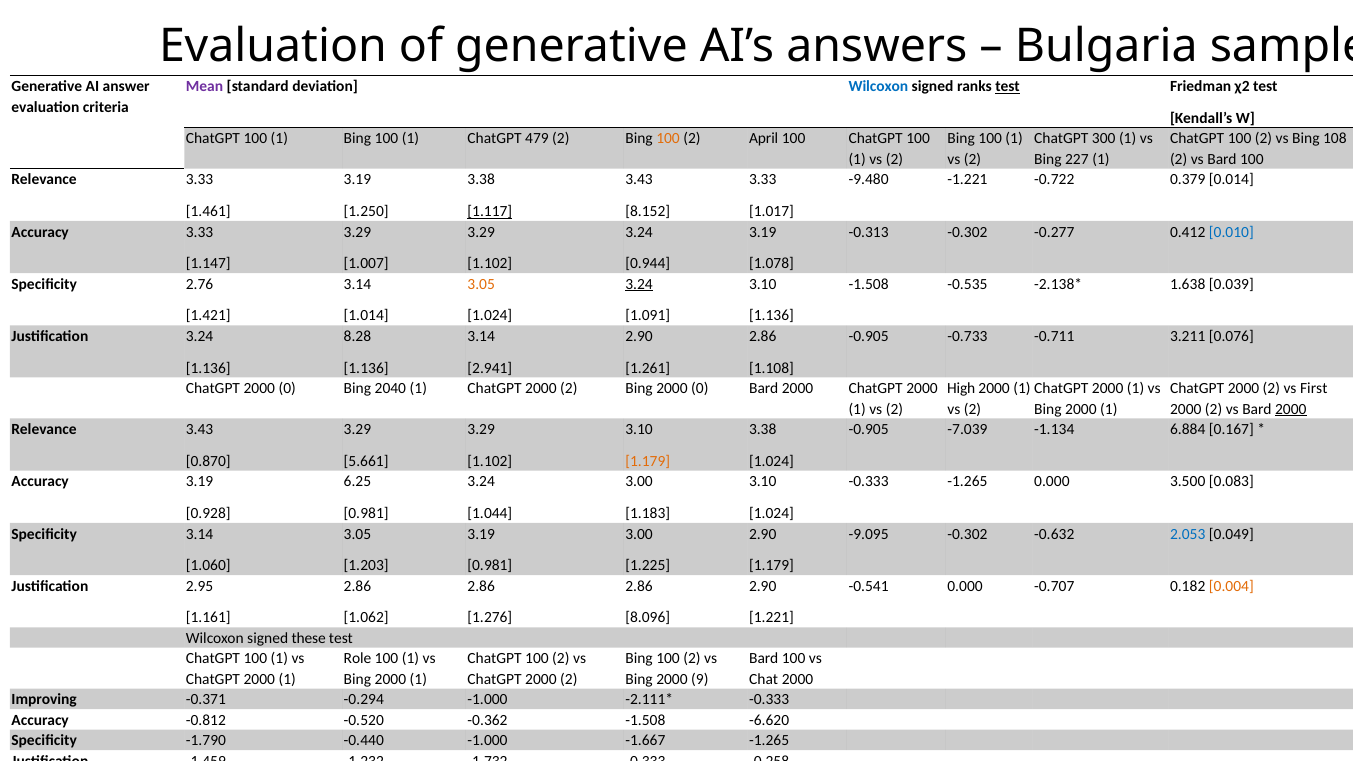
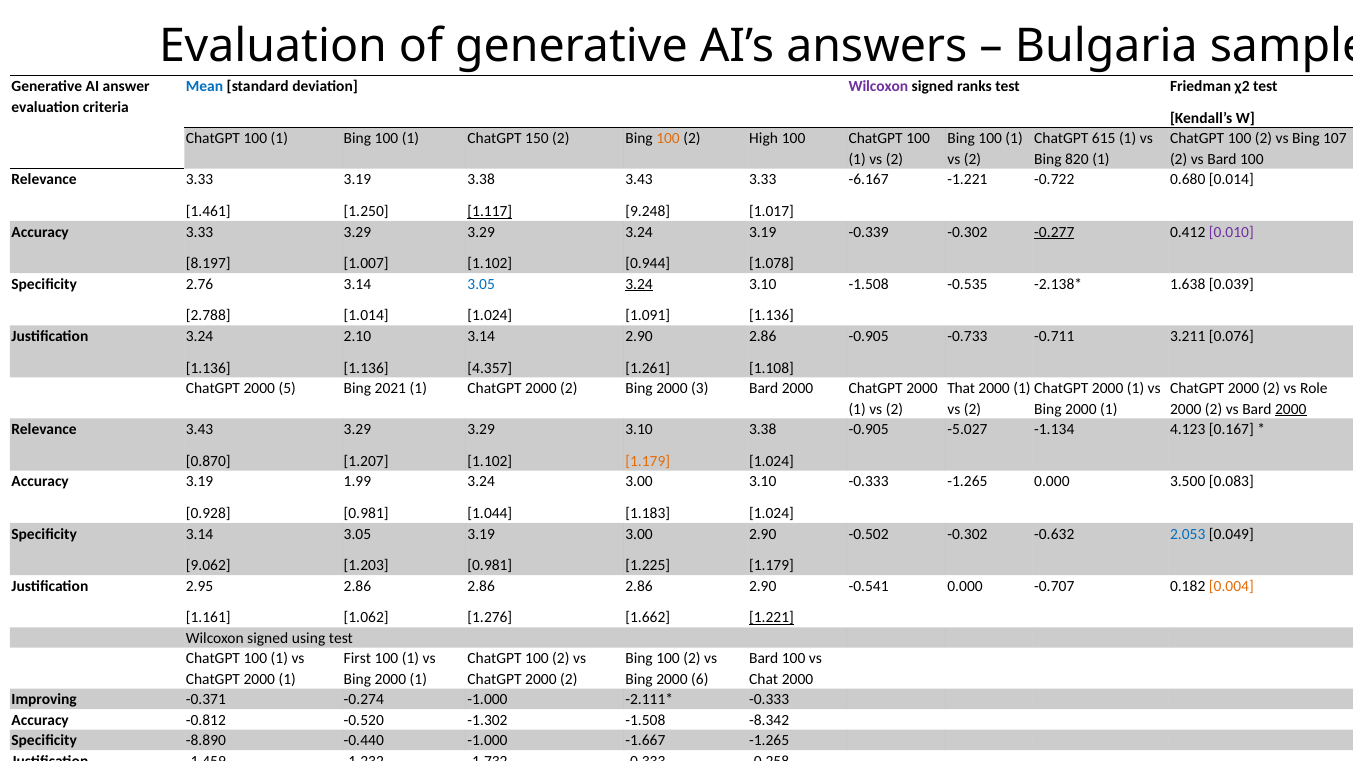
Mean colour: purple -> blue
Wilcoxon at (878, 87) colour: blue -> purple
test at (1008, 87) underline: present -> none
479: 479 -> 150
April: April -> High
300: 300 -> 615
108: 108 -> 107
227: 227 -> 820
-9.480: -9.480 -> -6.167
0.379: 0.379 -> 0.680
8.152: 8.152 -> 9.248
-0.313: -0.313 -> -0.339
-0.277 underline: none -> present
0.010 colour: blue -> purple
1.147: 1.147 -> 8.197
3.05 at (481, 284) colour: orange -> blue
1.421: 1.421 -> 2.788
8.28: 8.28 -> 2.10
2.941: 2.941 -> 4.357
ChatGPT 2000 0: 0 -> 5
2040: 2040 -> 2021
Bing 2000 0: 0 -> 3
High: High -> That
First: First -> Role
-7.039: -7.039 -> -5.027
6.884: 6.884 -> 4.123
5.661: 5.661 -> 1.207
6.25: 6.25 -> 1.99
-9.095: -9.095 -> -0.502
1.060: 1.060 -> 9.062
8.096: 8.096 -> 1.662
1.221 underline: none -> present
these: these -> using
Role: Role -> First
9: 9 -> 6
-0.294: -0.294 -> -0.274
-0.362: -0.362 -> -1.302
-6.620: -6.620 -> -8.342
-1.790: -1.790 -> -8.890
